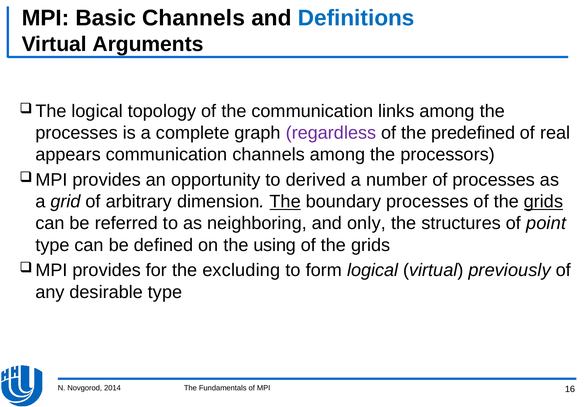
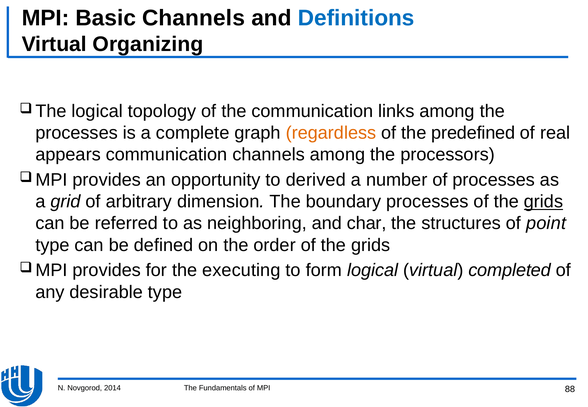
Arguments: Arguments -> Organizing
regardless colour: purple -> orange
The at (285, 202) underline: present -> none
only: only -> char
using: using -> order
excluding: excluding -> executing
previously: previously -> completed
16: 16 -> 88
